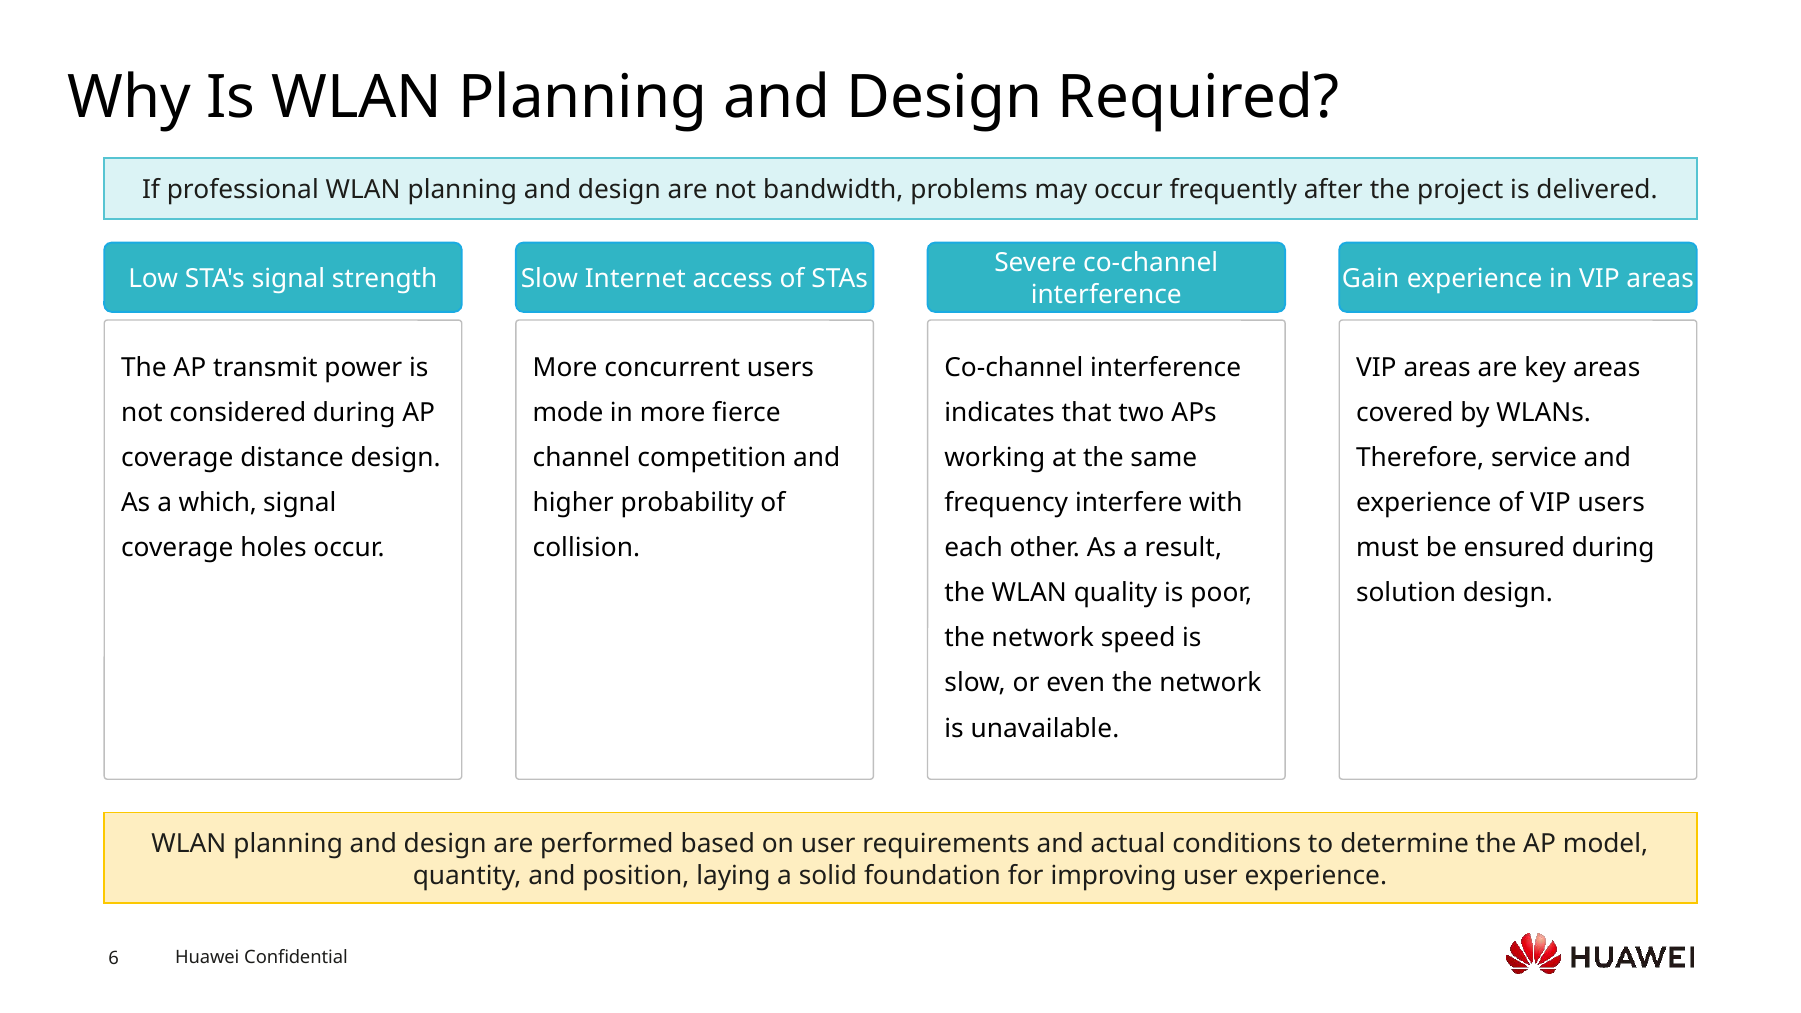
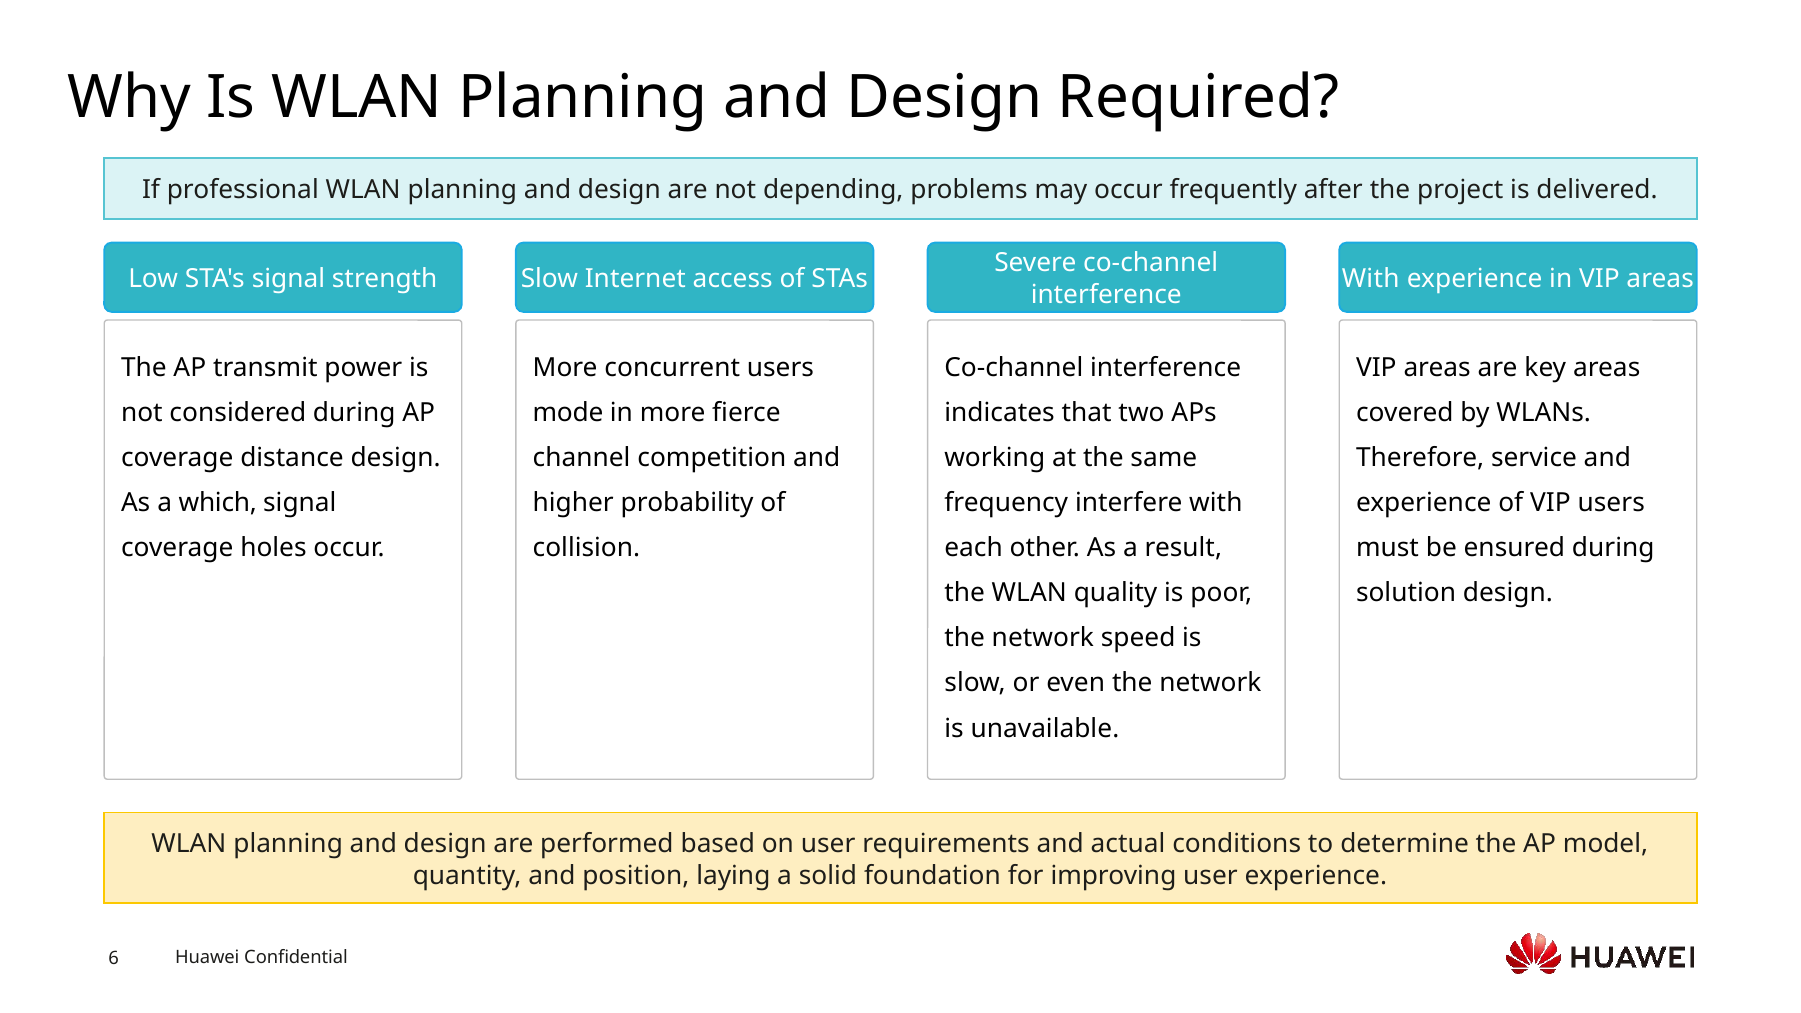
bandwidth: bandwidth -> depending
Gain at (1371, 279): Gain -> With
